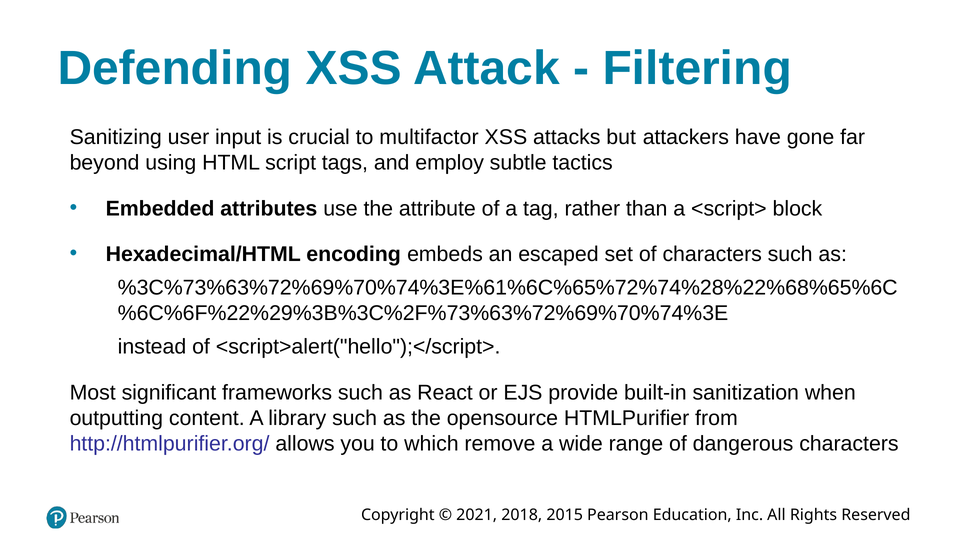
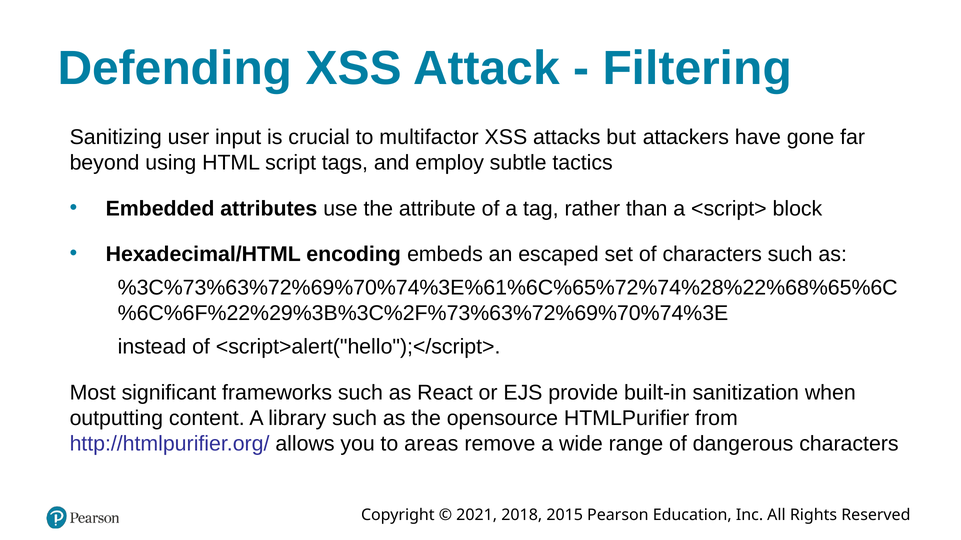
which: which -> areas
